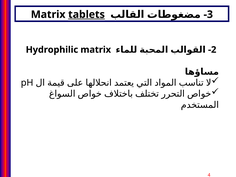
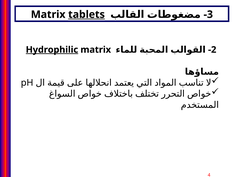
Hydrophilic underline: none -> present
